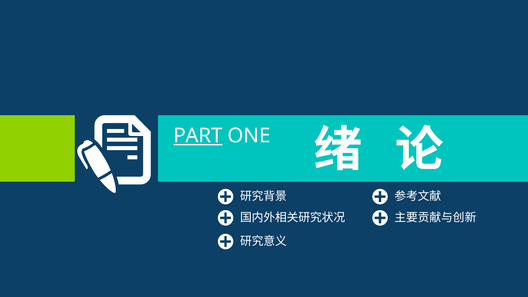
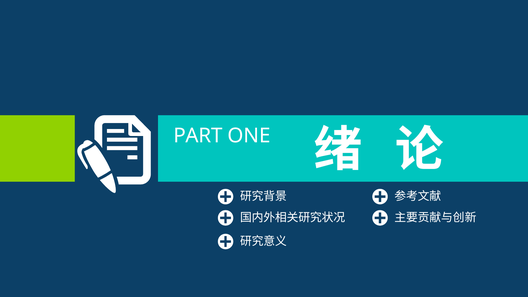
PART underline: present -> none
